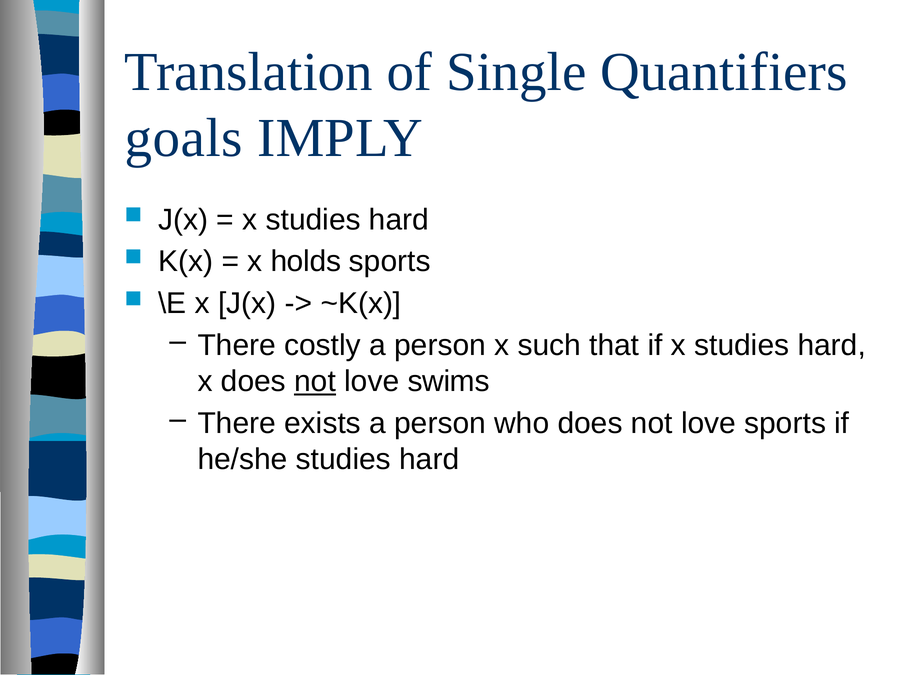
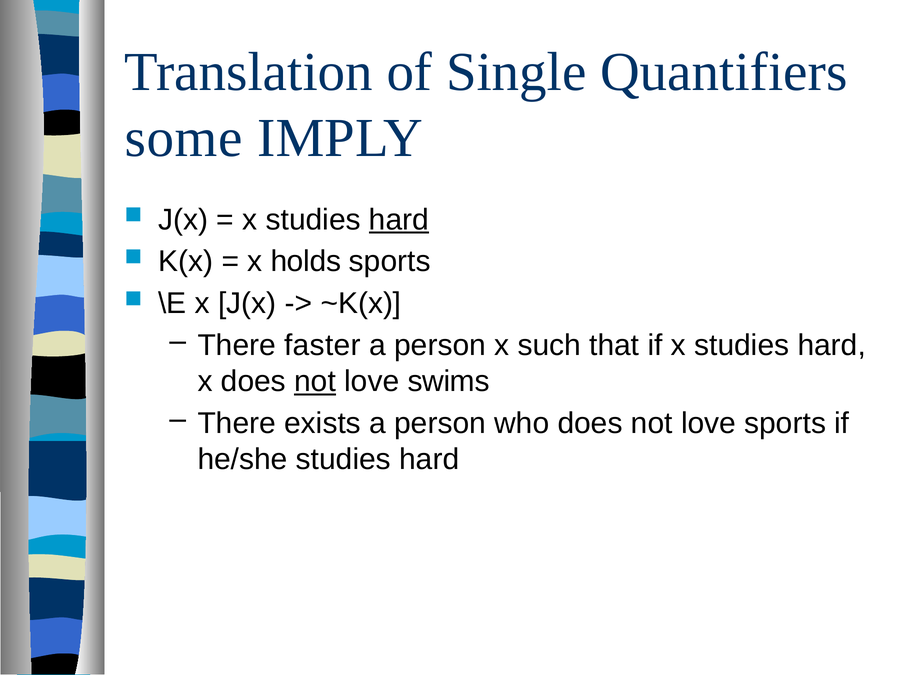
goals: goals -> some
hard at (399, 220) underline: none -> present
costly: costly -> faster
